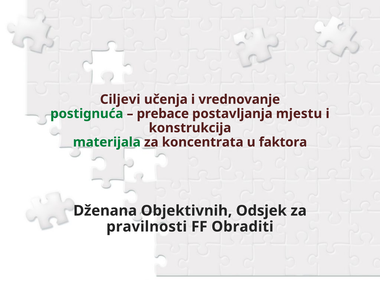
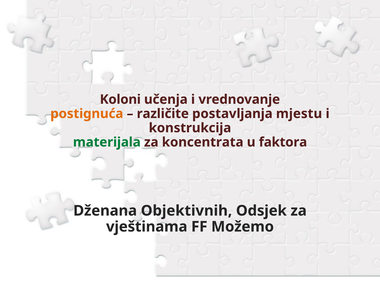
Ciljevi: Ciljevi -> Koloni
postignuća colour: green -> orange
prebace: prebace -> različite
pravilnosti: pravilnosti -> vještinama
Obraditi: Obraditi -> Možemo
